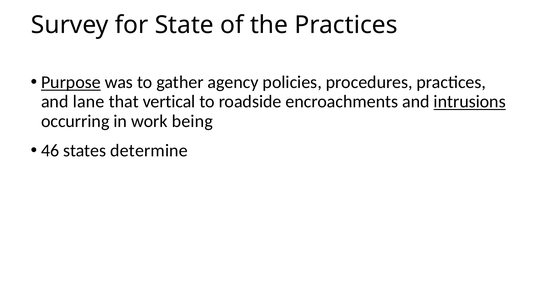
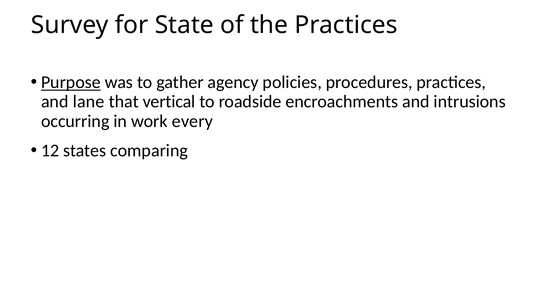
intrusions underline: present -> none
being: being -> every
46: 46 -> 12
determine: determine -> comparing
